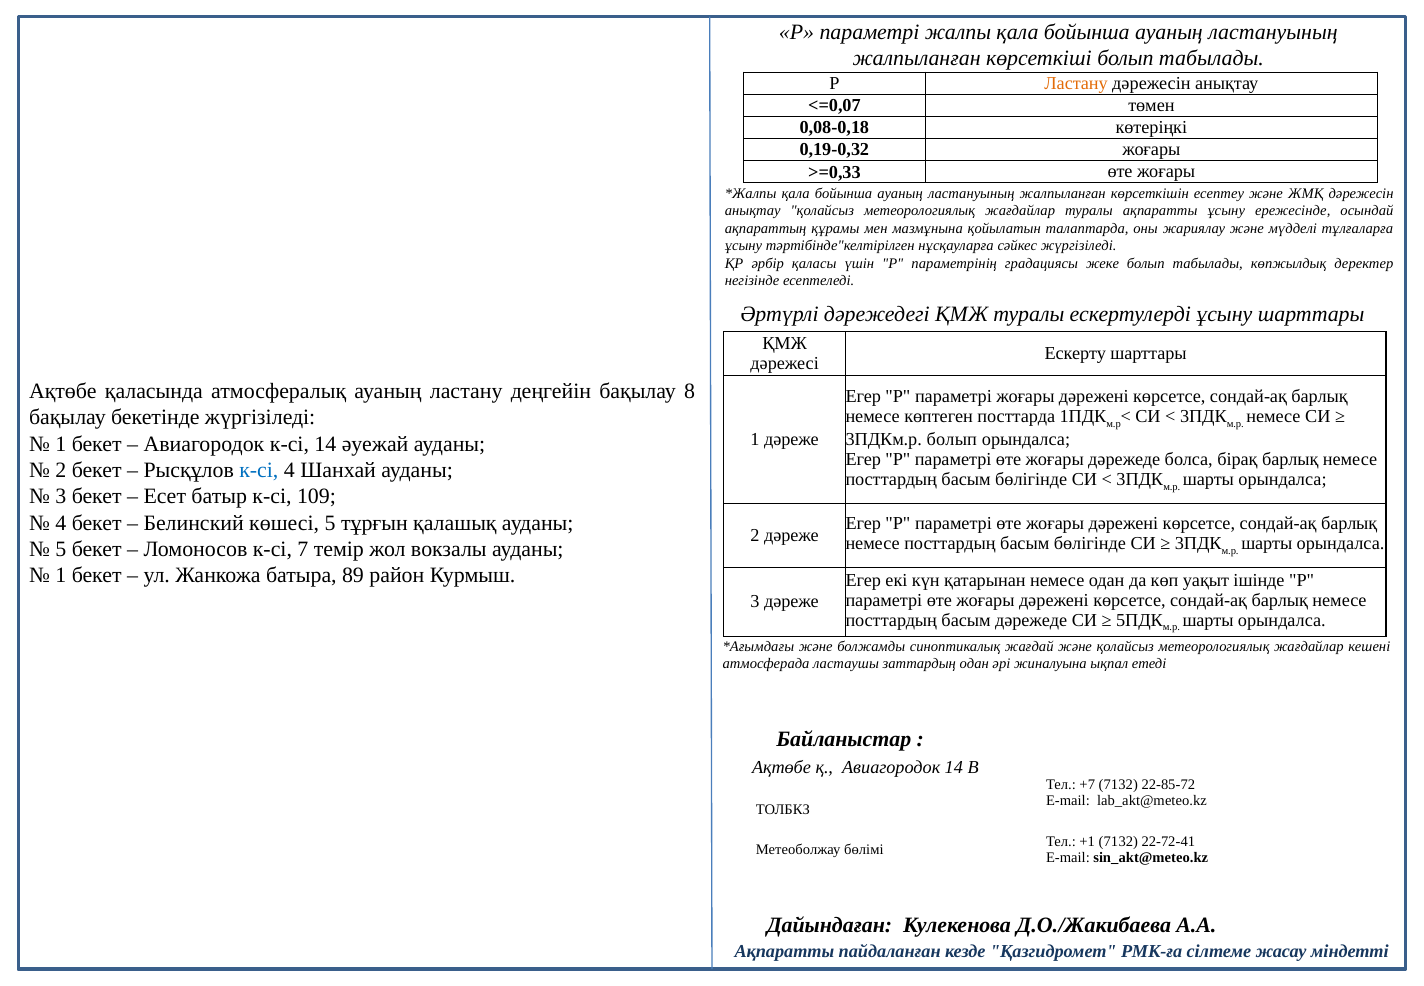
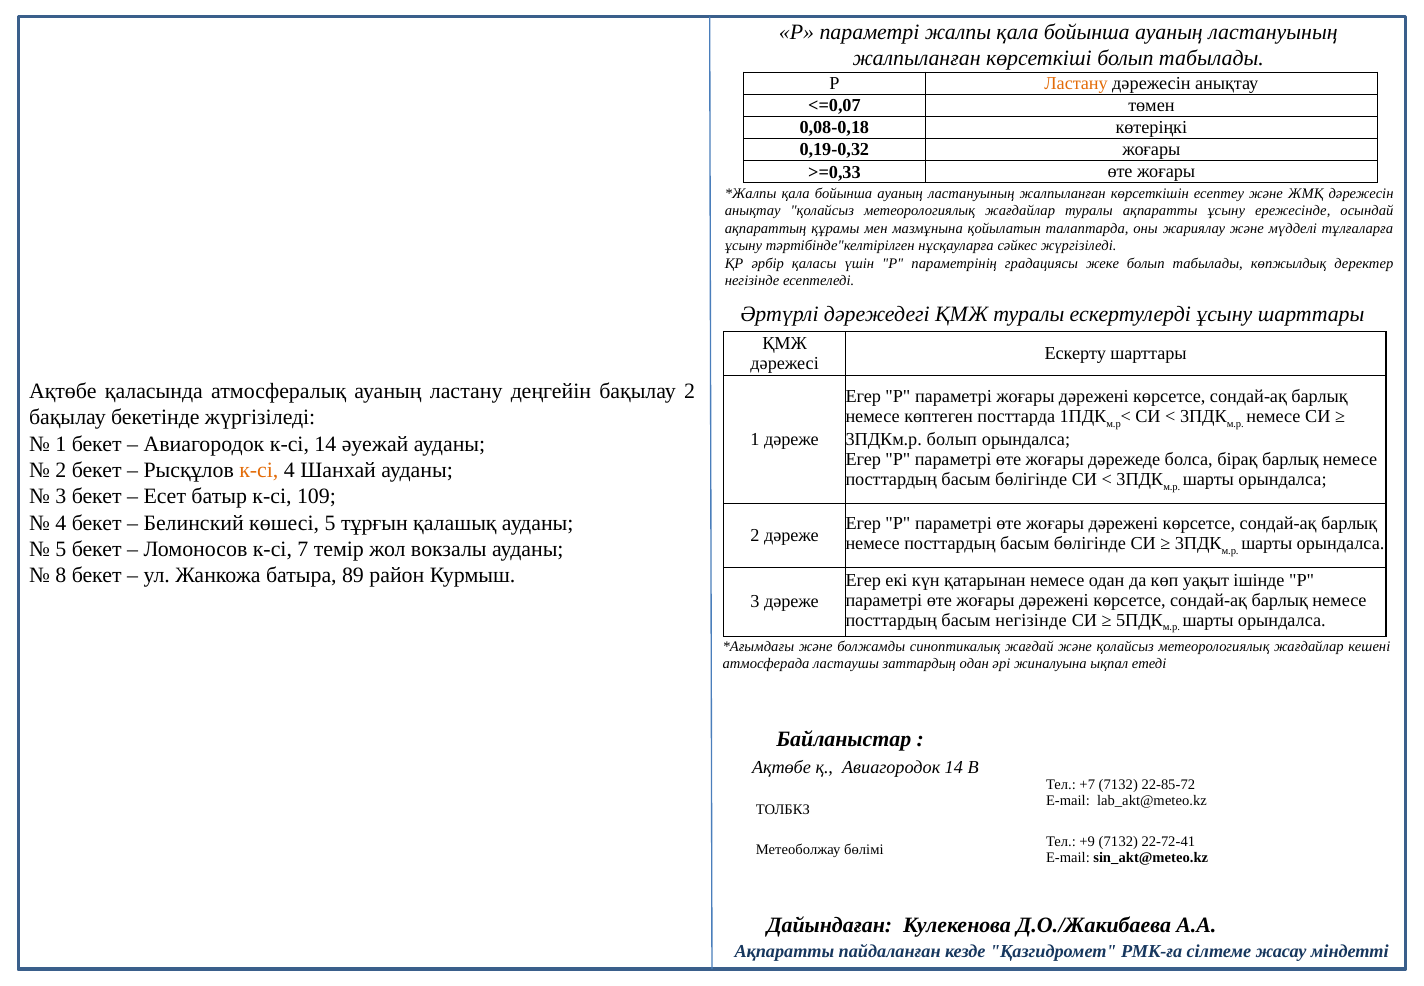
бақылау 8: 8 -> 2
к-сі at (259, 470) colour: blue -> orange
1 at (61, 575): 1 -> 8
басым дәрежеде: дәрежеде -> негізінде
+1: +1 -> +9
